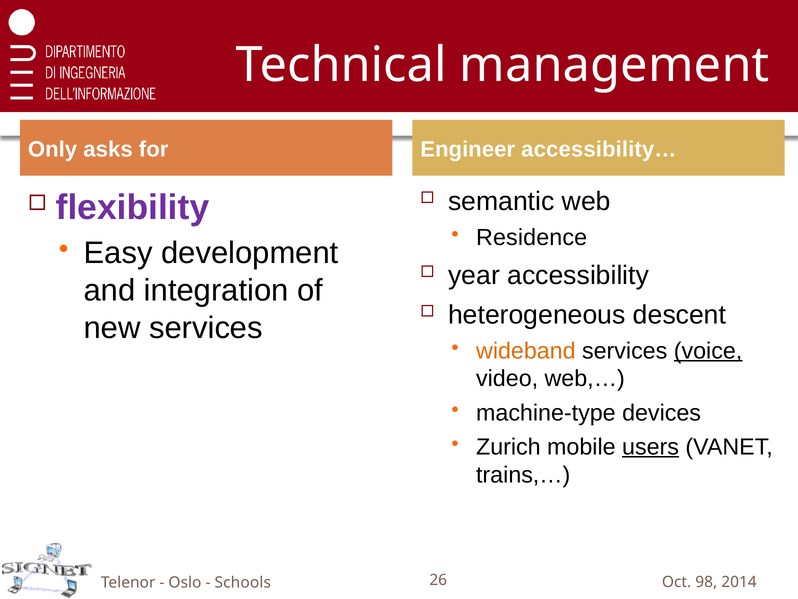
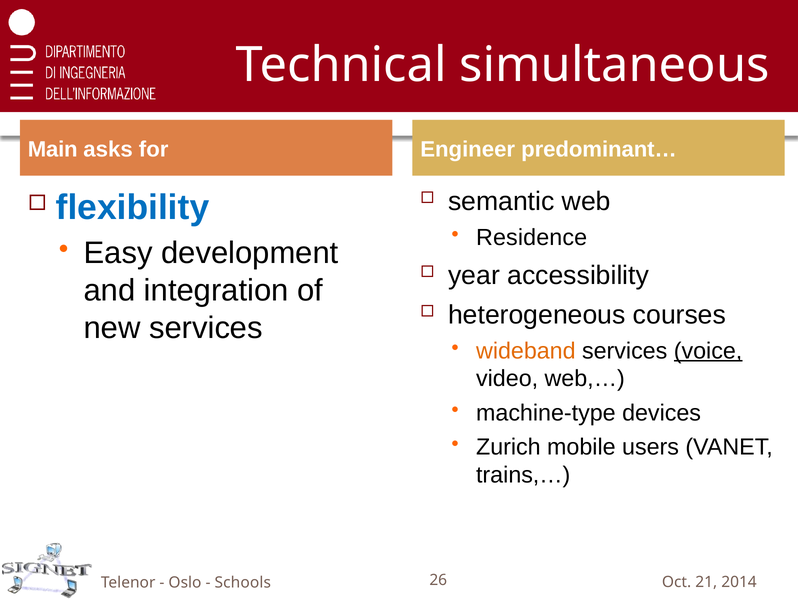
management: management -> simultaneous
Only: Only -> Main
accessibility…: accessibility… -> predominant…
flexibility colour: purple -> blue
descent: descent -> courses
users underline: present -> none
98: 98 -> 21
